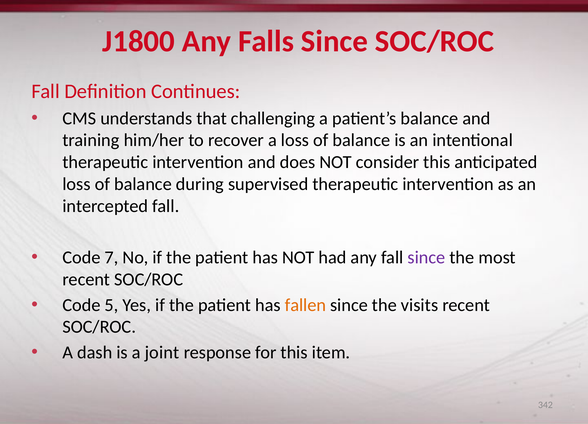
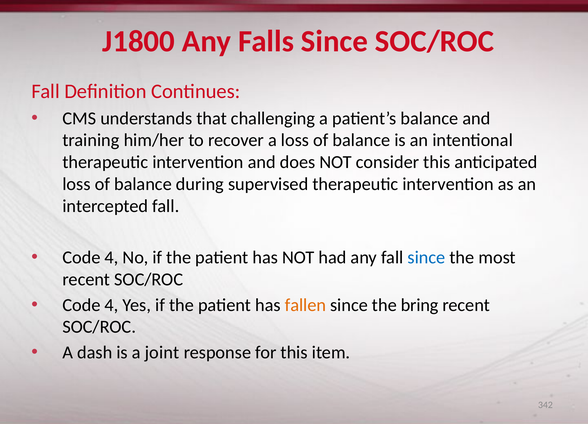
7 at (112, 257): 7 -> 4
since at (426, 257) colour: purple -> blue
5 at (112, 305): 5 -> 4
visits: visits -> bring
